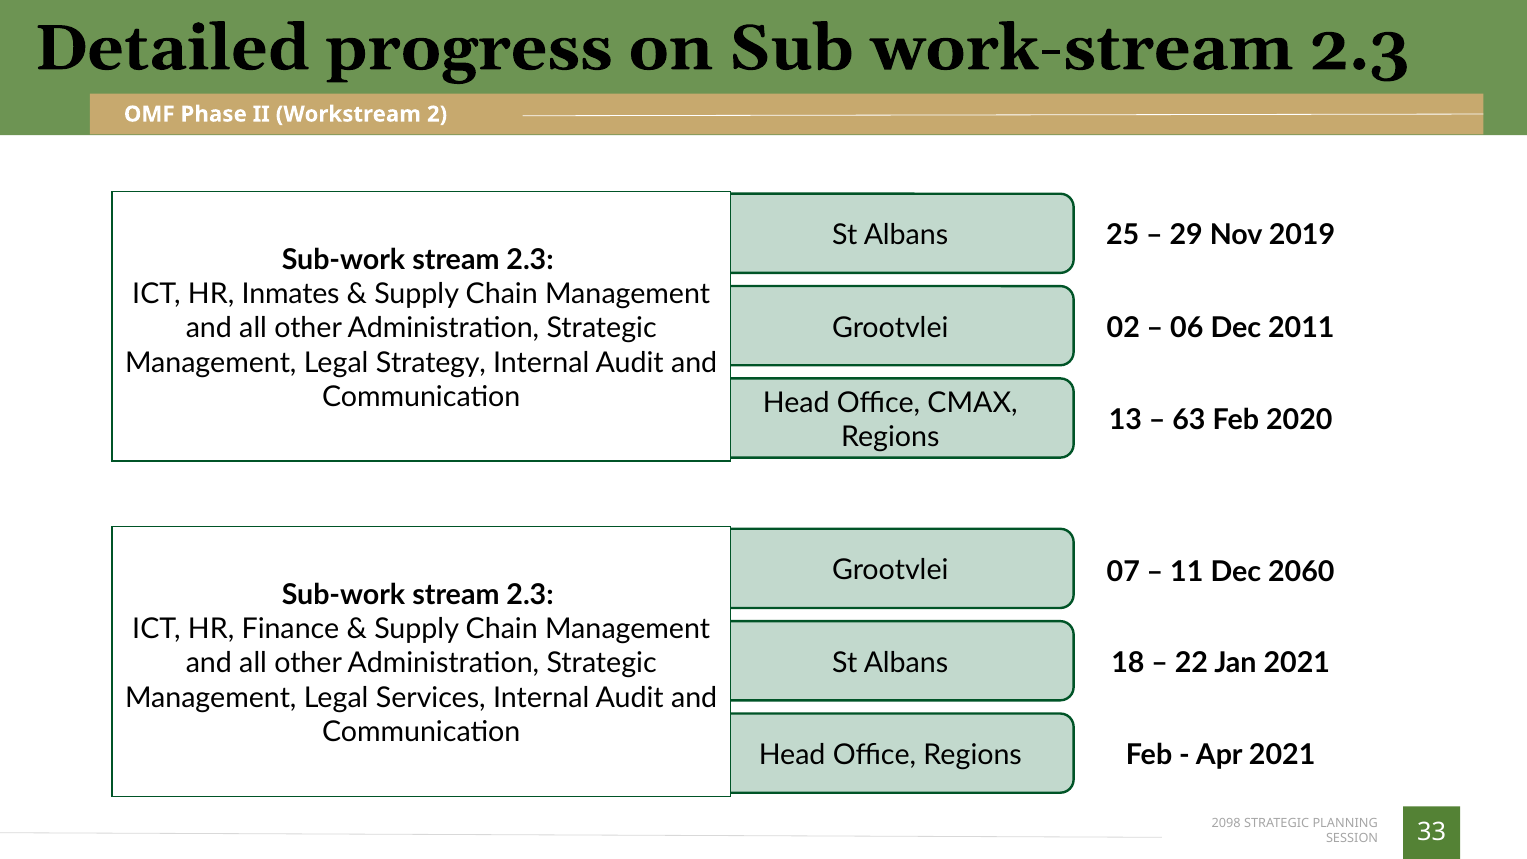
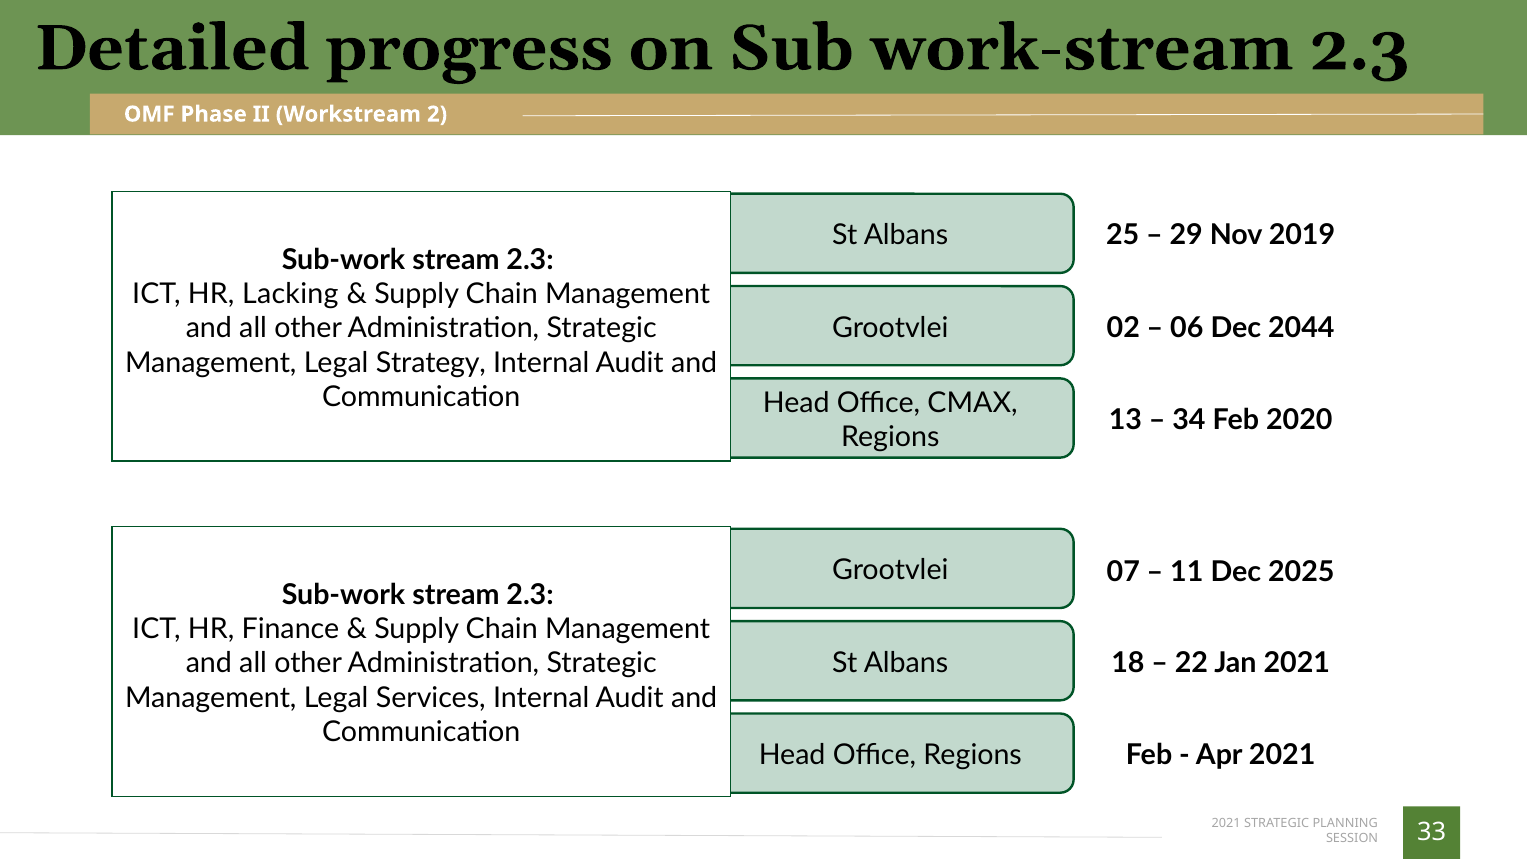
Inmates: Inmates -> Lacking
2011: 2011 -> 2044
63: 63 -> 34
2060: 2060 -> 2025
2098 at (1226, 823): 2098 -> 2021
